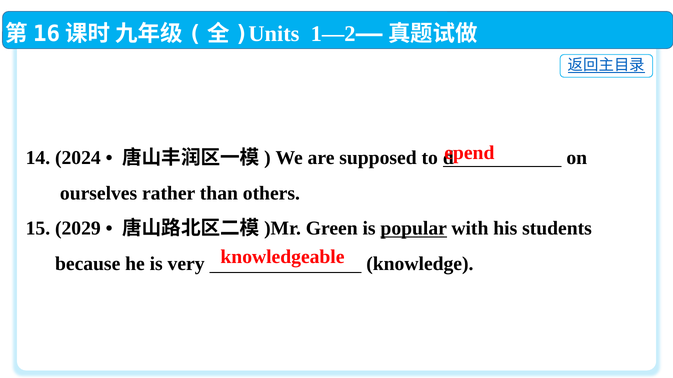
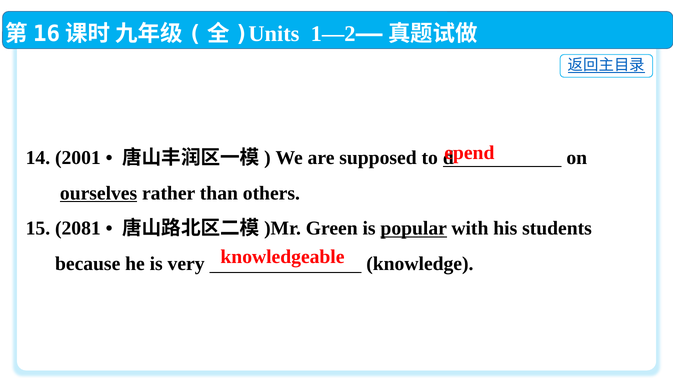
2024: 2024 -> 2001
ourselves underline: none -> present
2029: 2029 -> 2081
